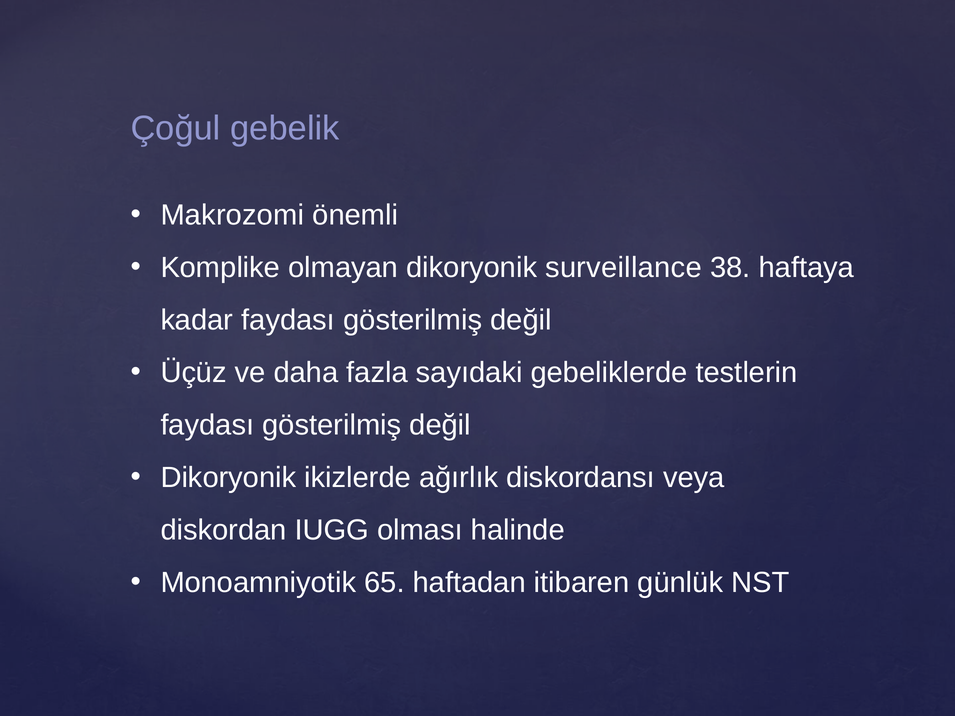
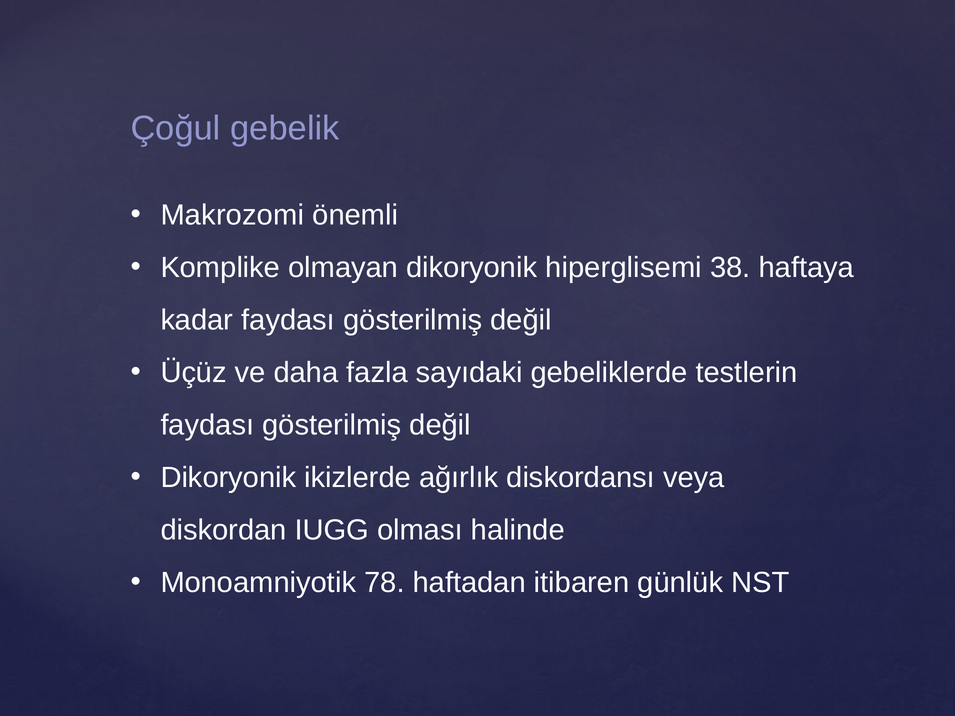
surveillance: surveillance -> hiperglisemi
65: 65 -> 78
